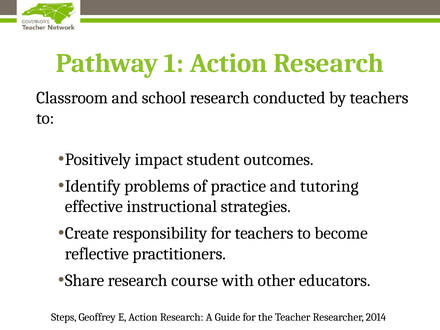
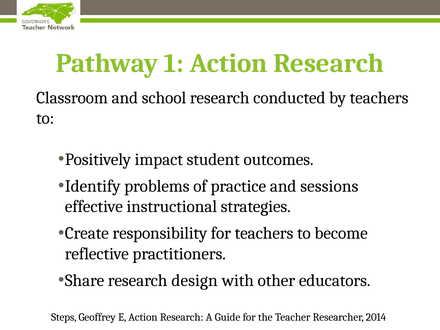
tutoring: tutoring -> sessions
course: course -> design
